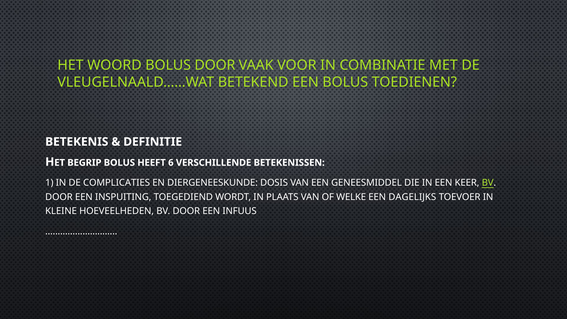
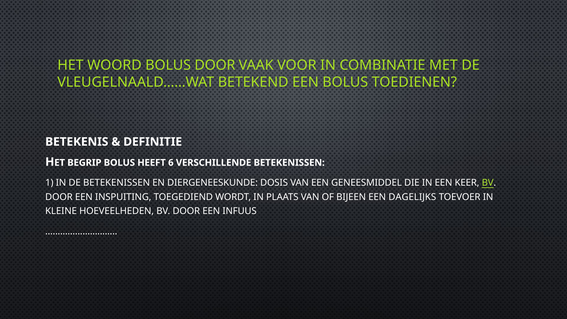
DE COMPLICATIES: COMPLICATIES -> BETEKENISSEN
WELKE: WELKE -> BIJEEN
